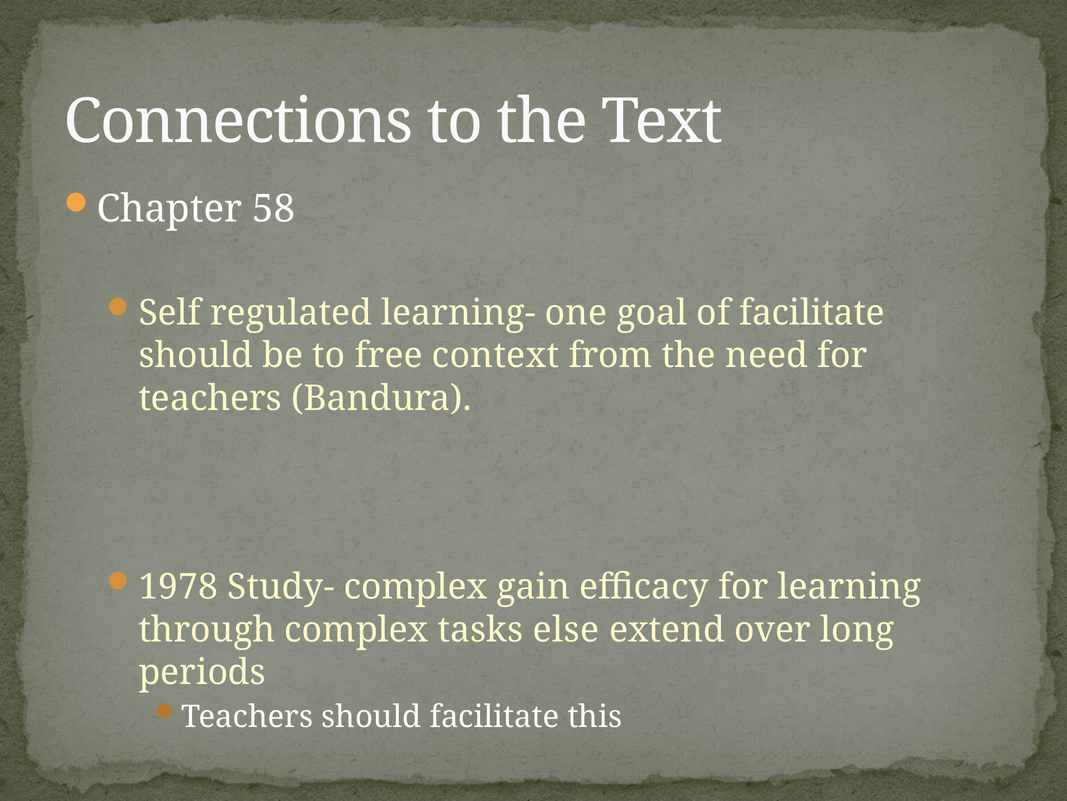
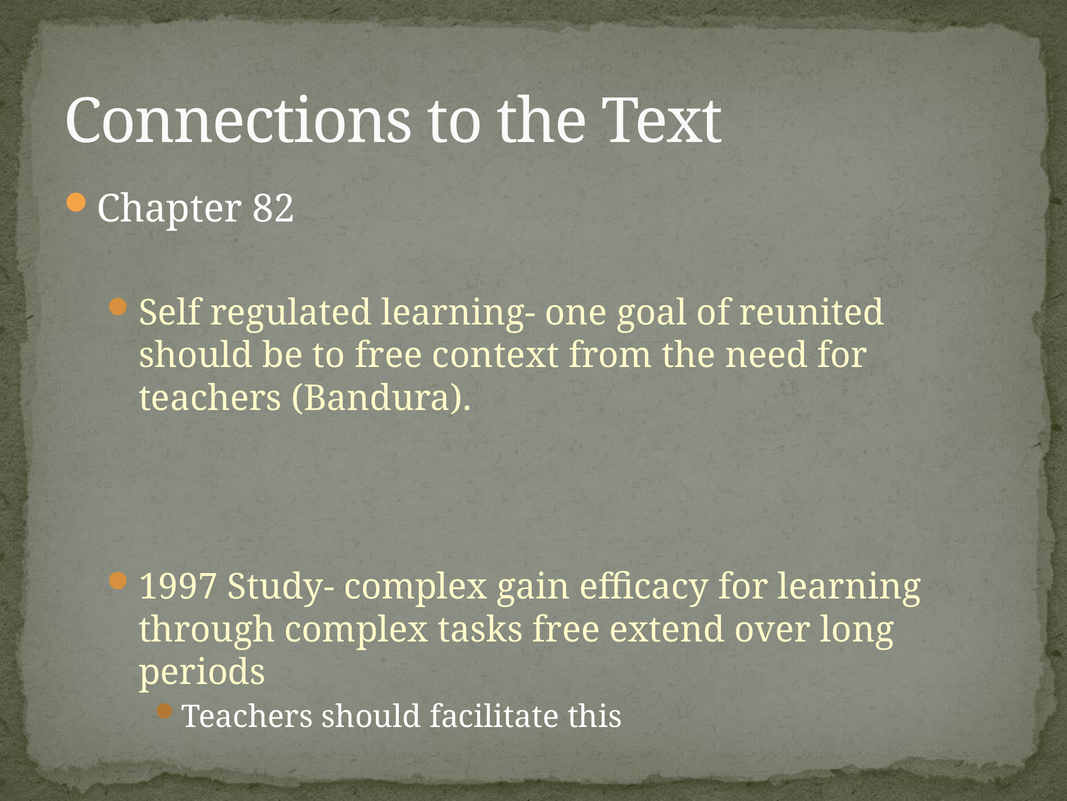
58: 58 -> 82
of facilitate: facilitate -> reunited
1978: 1978 -> 1997
tasks else: else -> free
